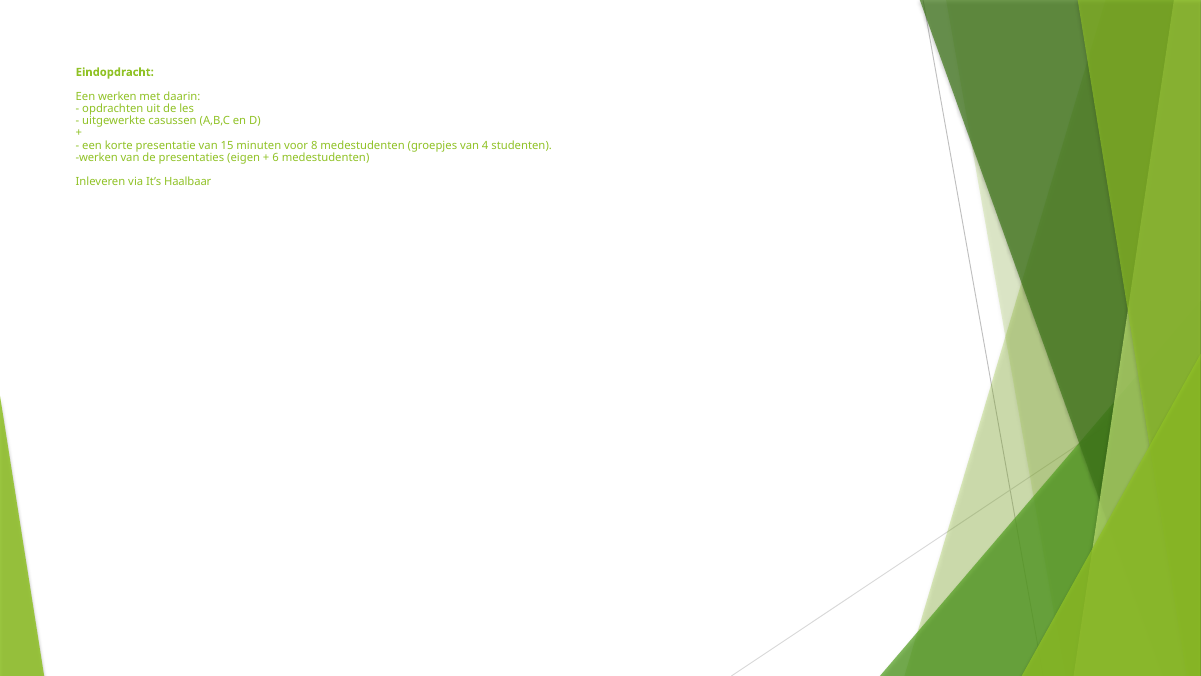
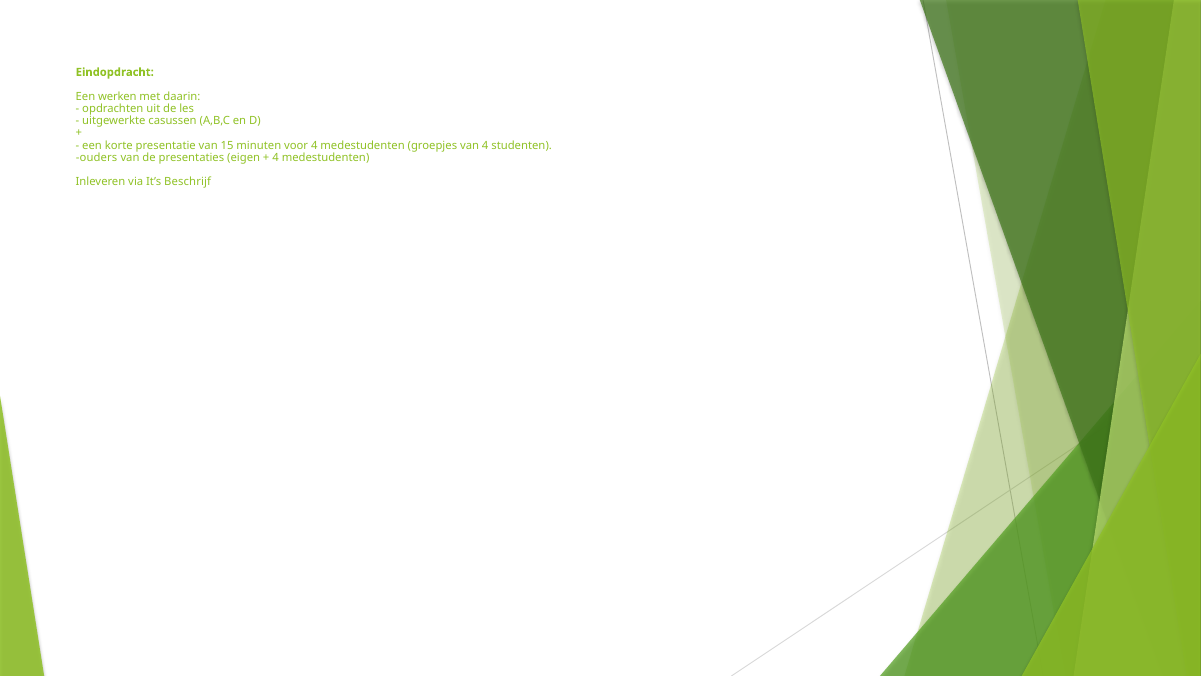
voor 8: 8 -> 4
werken at (97, 157): werken -> ouders
6 at (276, 157): 6 -> 4
Haalbaar: Haalbaar -> Beschrijf
